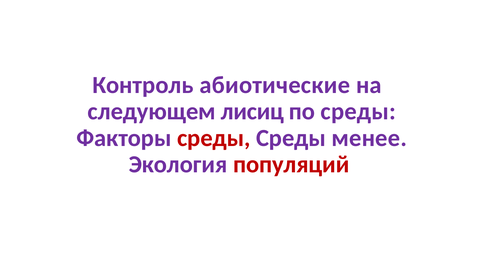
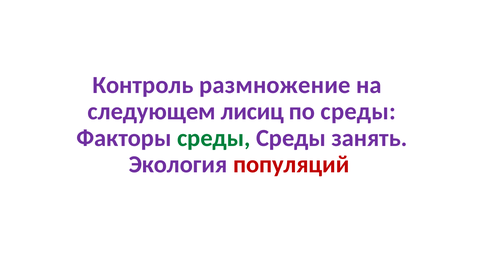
абиотические: абиотические -> размножение
среды at (214, 138) colour: red -> green
менее: менее -> занять
